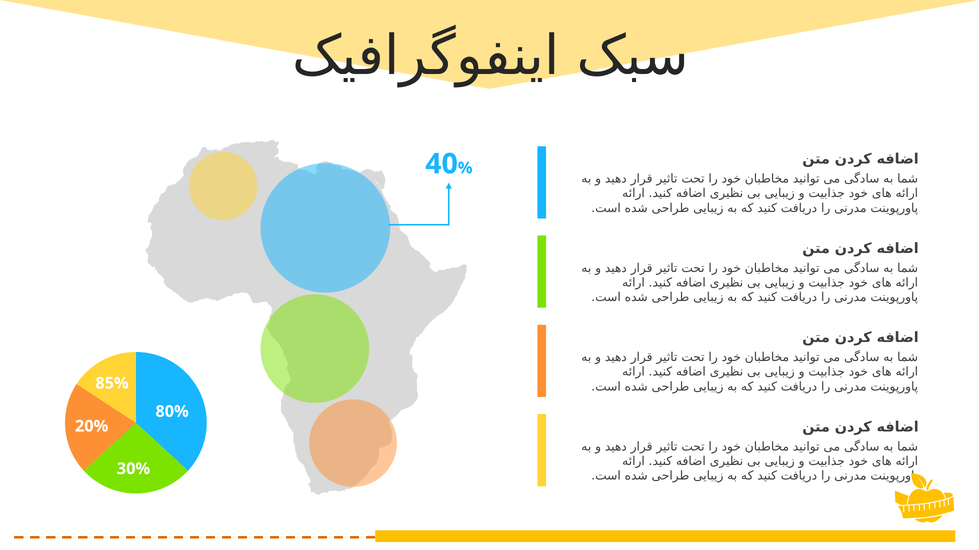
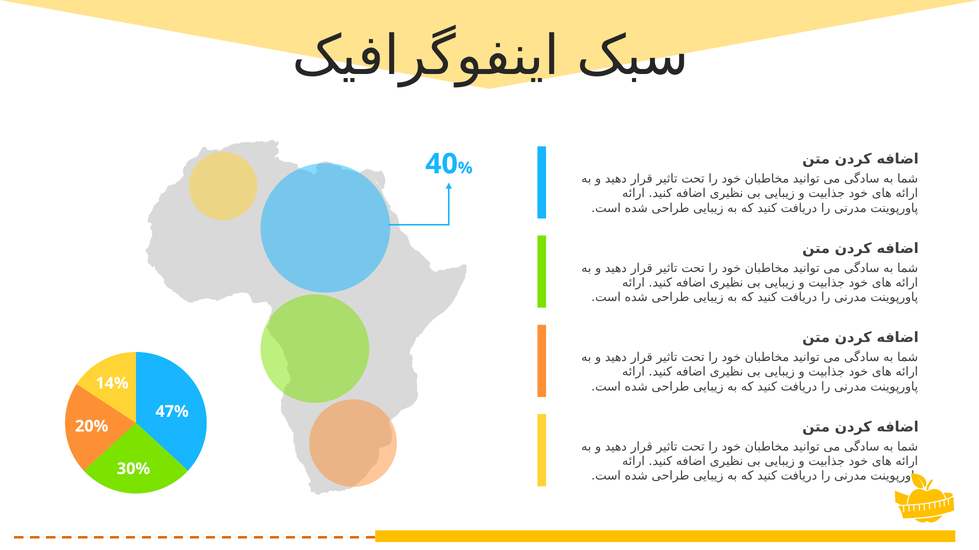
85%: 85% -> 14%
80%: 80% -> 47%
